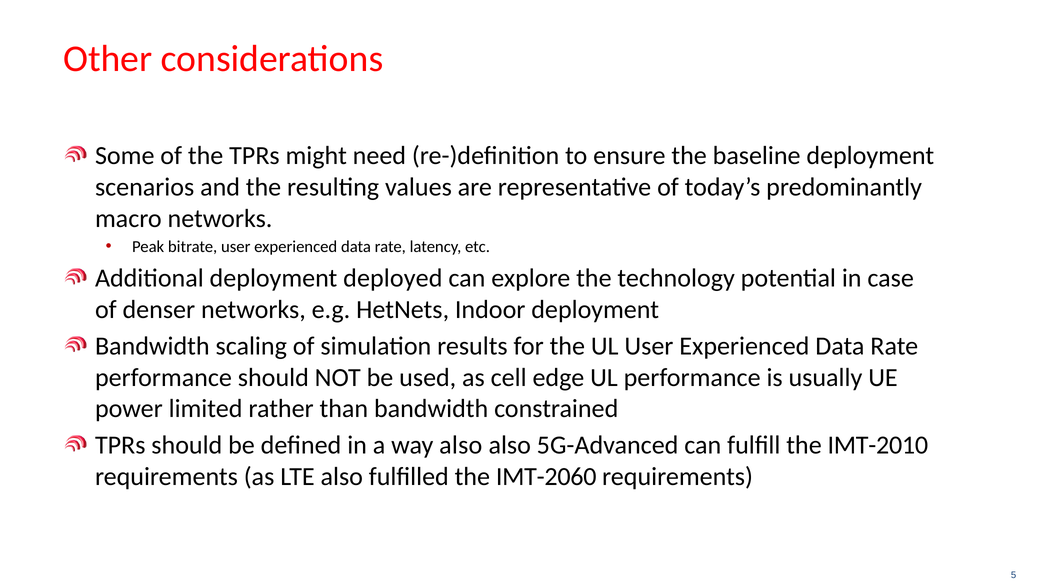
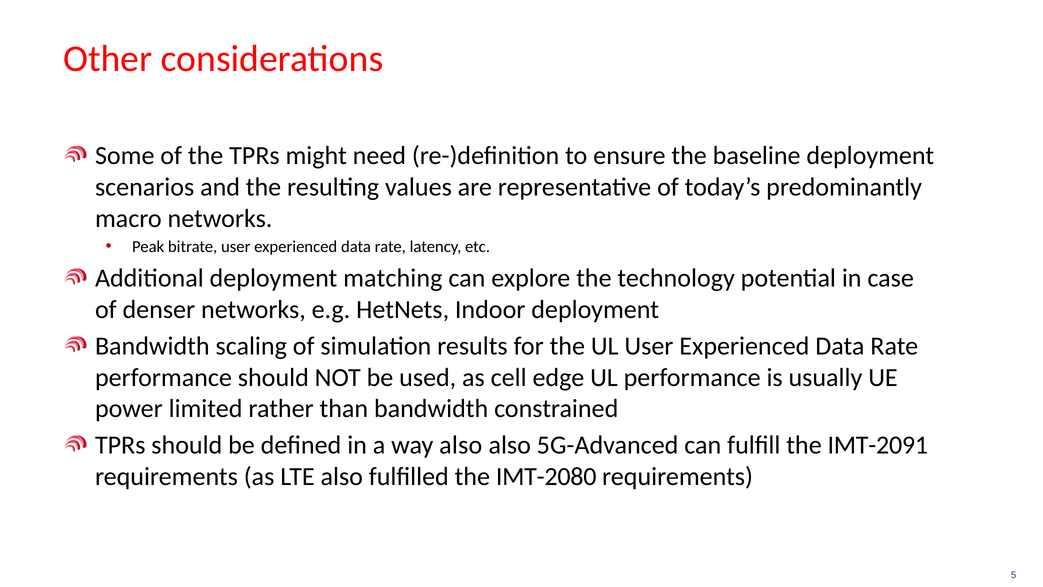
deployed: deployed -> matching
IMT-2010: IMT-2010 -> IMT-2091
IMT-2060: IMT-2060 -> IMT-2080
